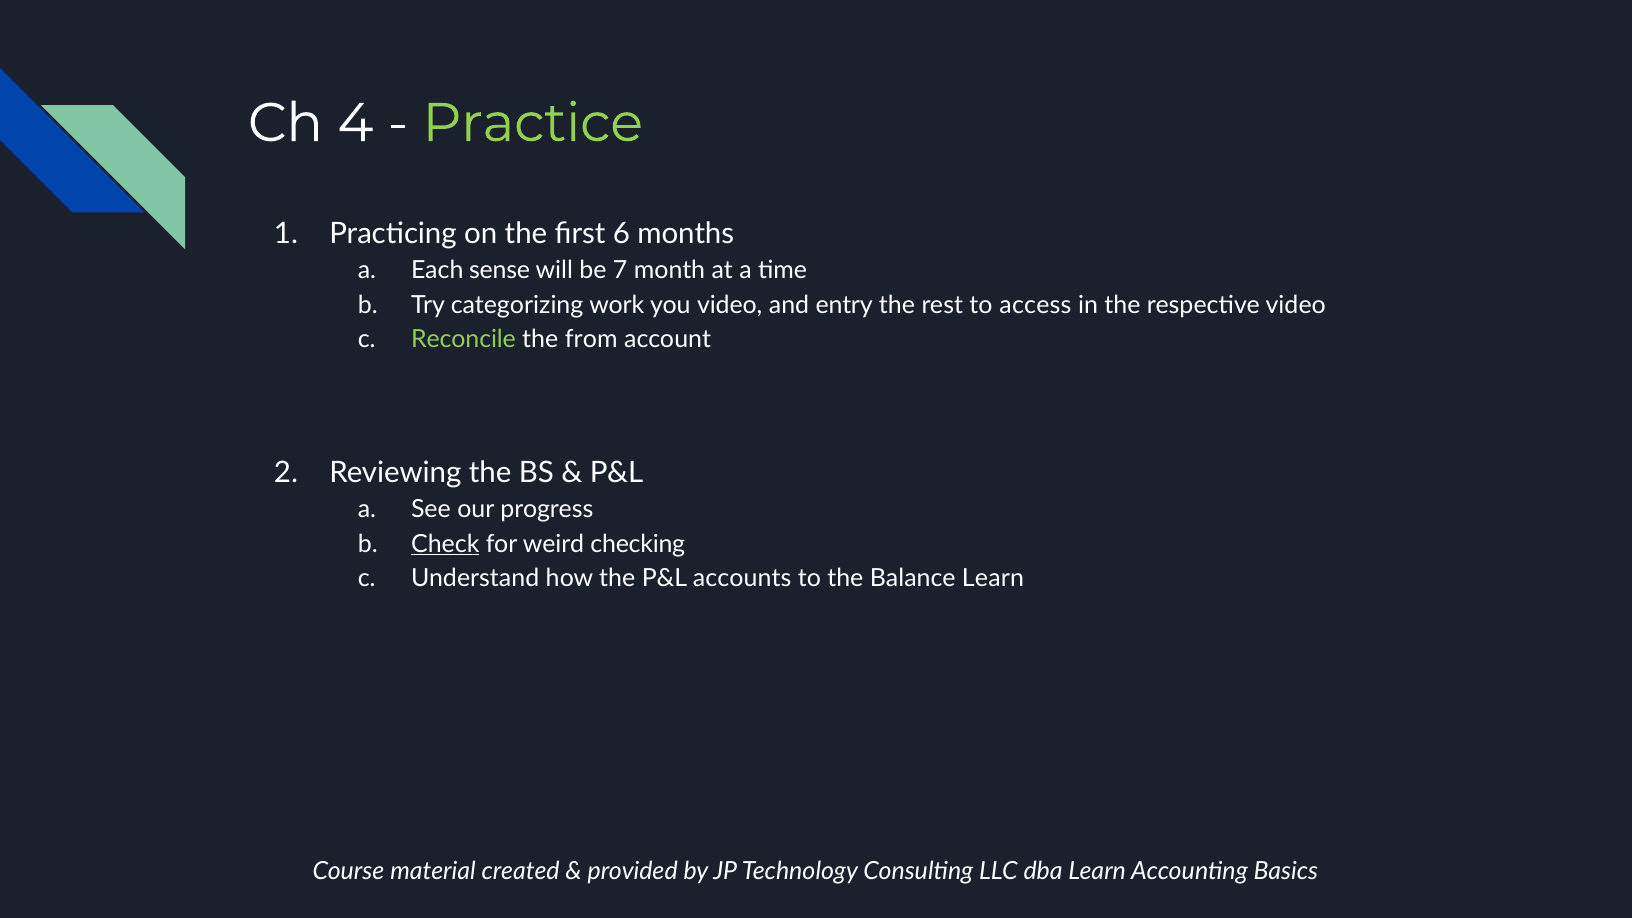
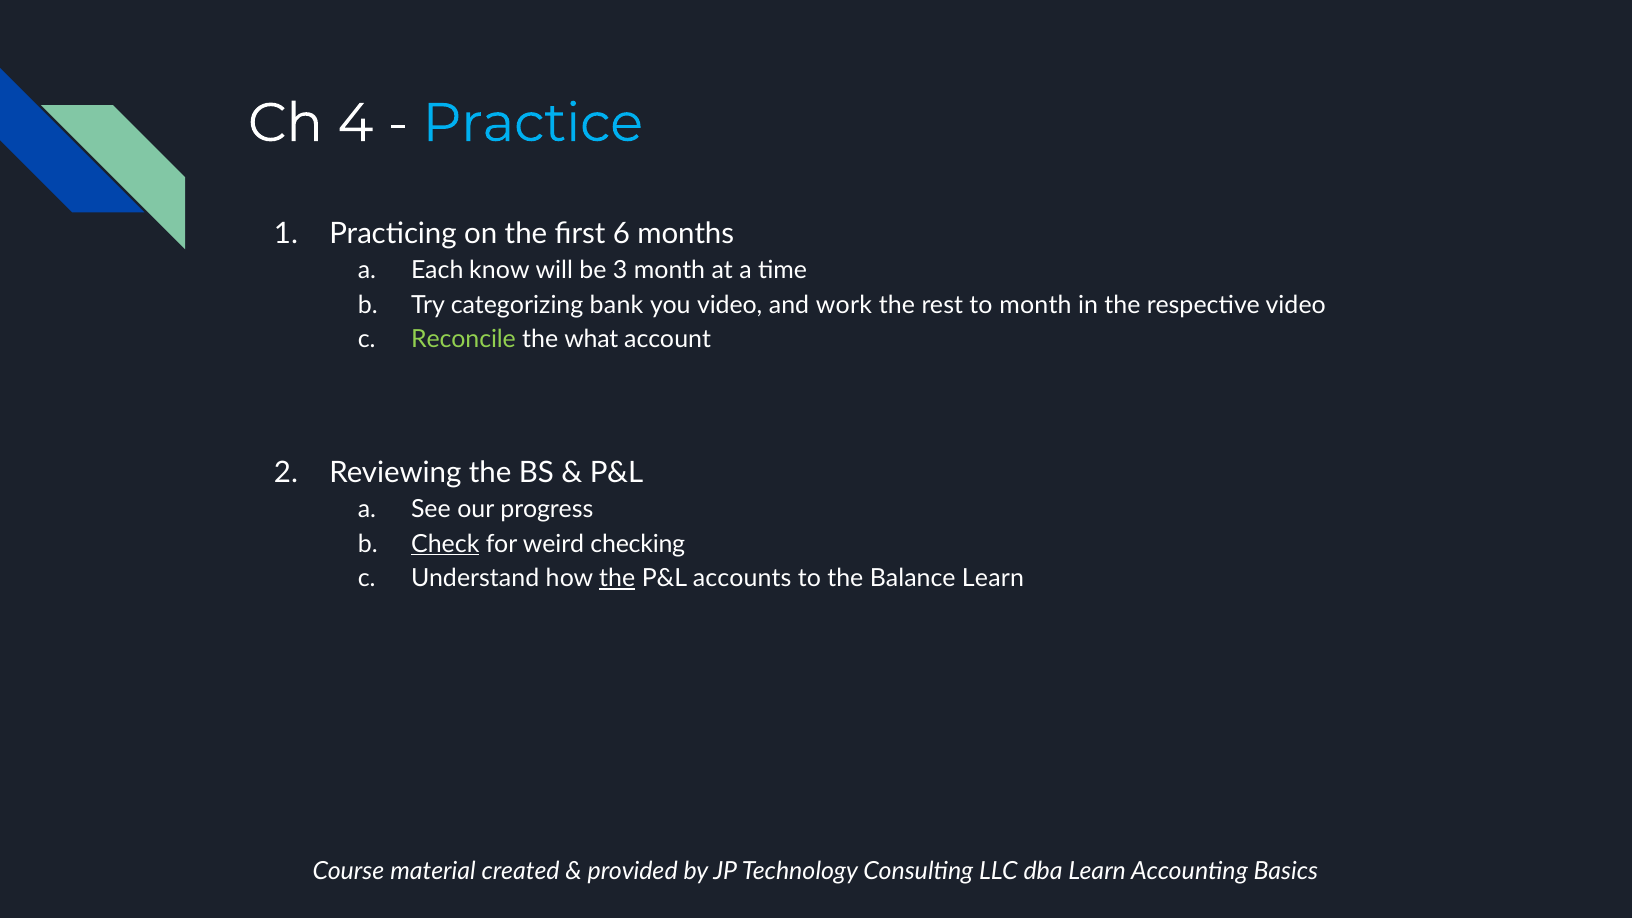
Practice colour: light green -> light blue
sense: sense -> know
7: 7 -> 3
work: work -> bank
entry: entry -> work
to access: access -> month
from: from -> what
the at (617, 579) underline: none -> present
